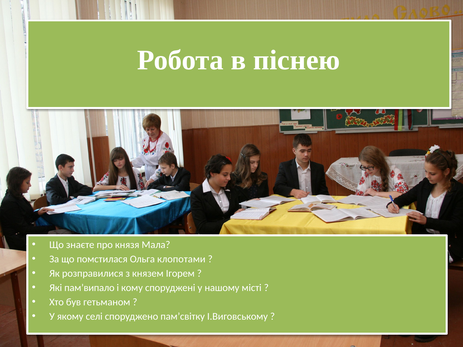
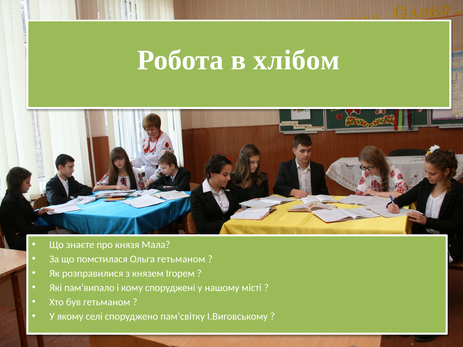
піснею: піснею -> хлібом
Ольга клопотами: клопотами -> гетьманом
